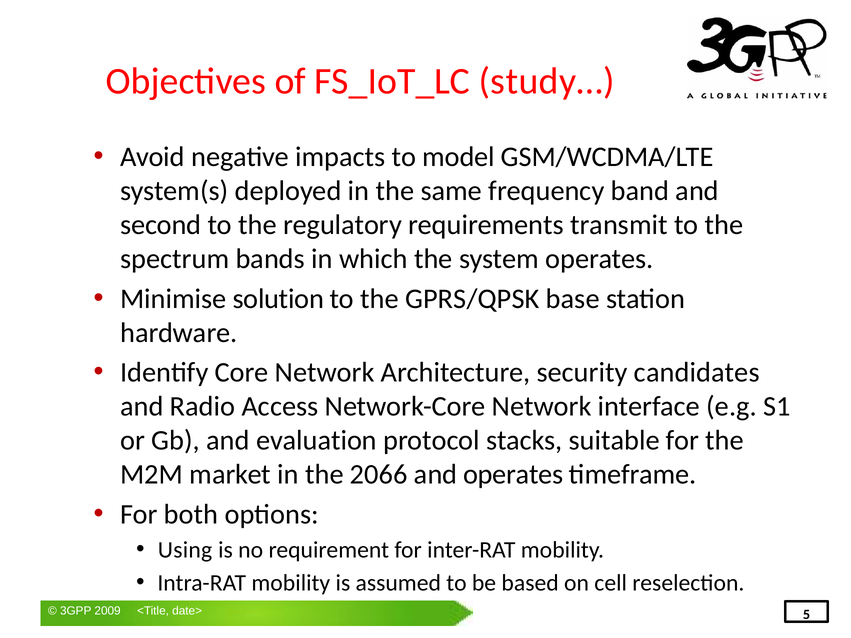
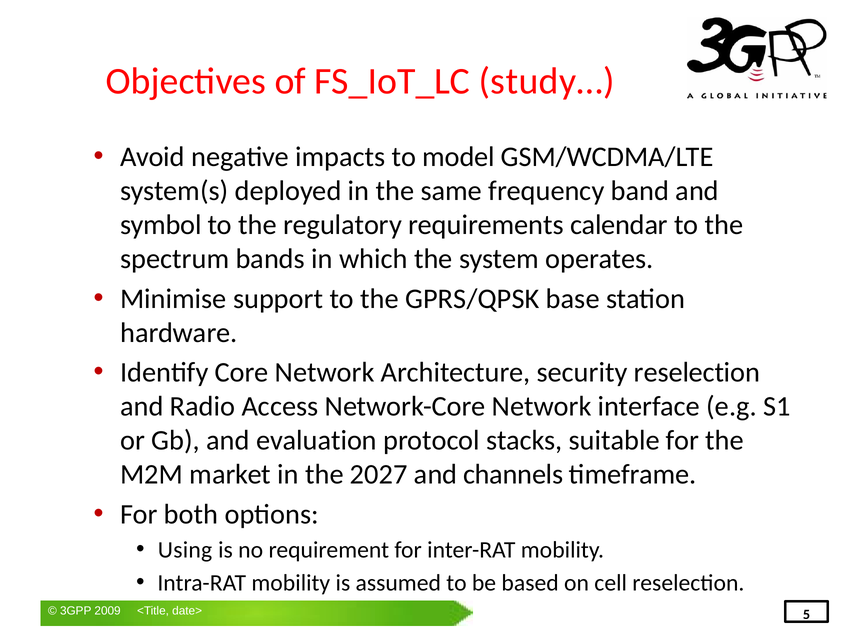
second: second -> symbol
transmit: transmit -> calendar
solution: solution -> support
security candidates: candidates -> reselection
2066: 2066 -> 2027
and operates: operates -> channels
